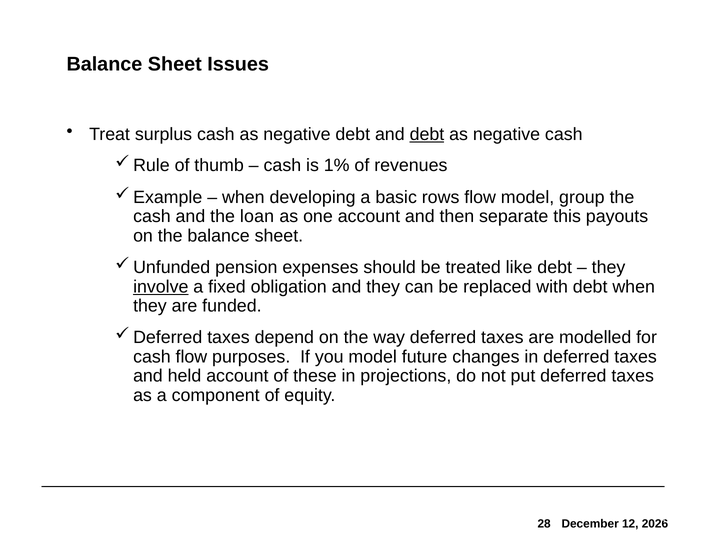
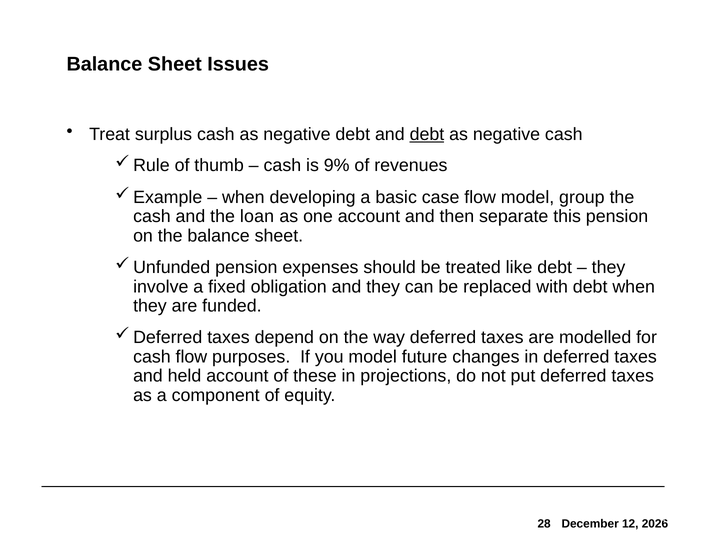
1%: 1% -> 9%
rows: rows -> case
this payouts: payouts -> pension
involve underline: present -> none
